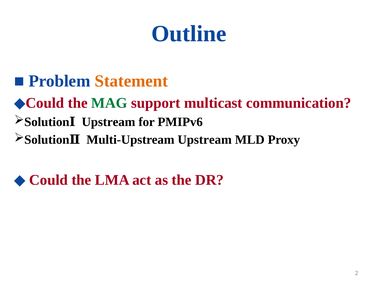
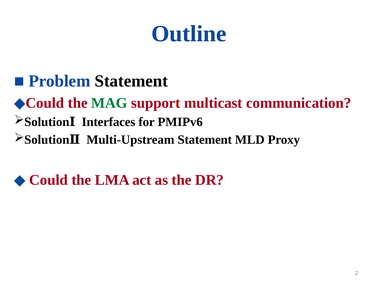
Statement at (131, 81) colour: orange -> black
Upstream at (109, 122): Upstream -> Interfaces
Multi-Upstream Upstream: Upstream -> Statement
